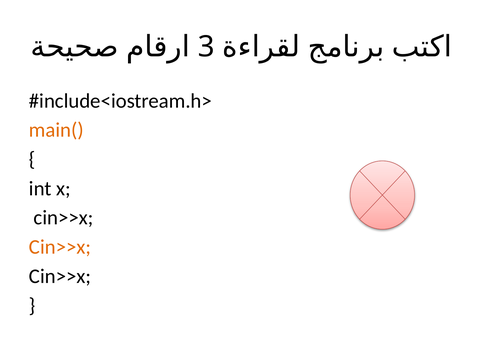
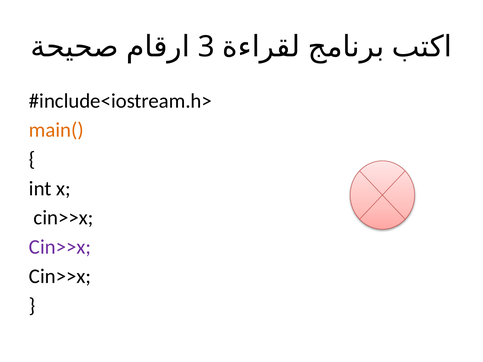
Cin>>x at (60, 247) colour: orange -> purple
